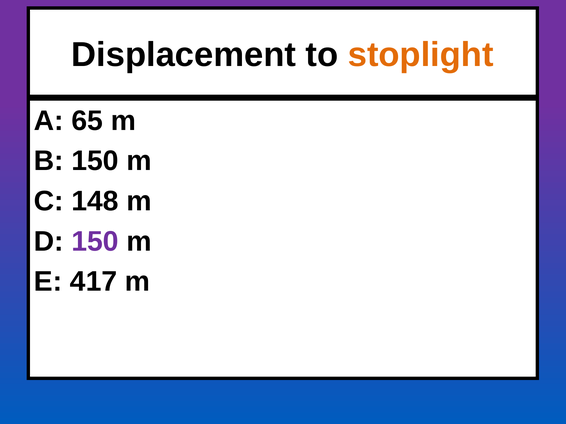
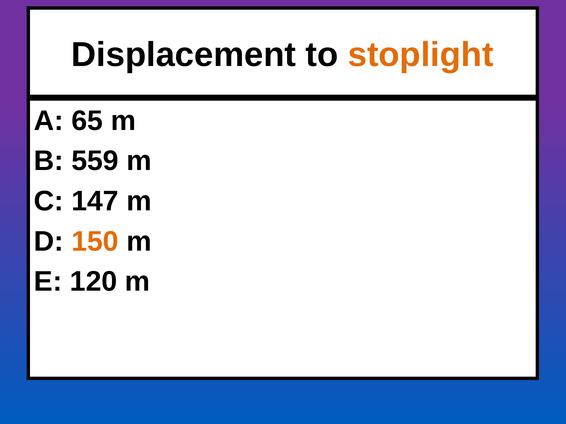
B 150: 150 -> 559
148: 148 -> 147
150 at (95, 242) colour: purple -> orange
417: 417 -> 120
